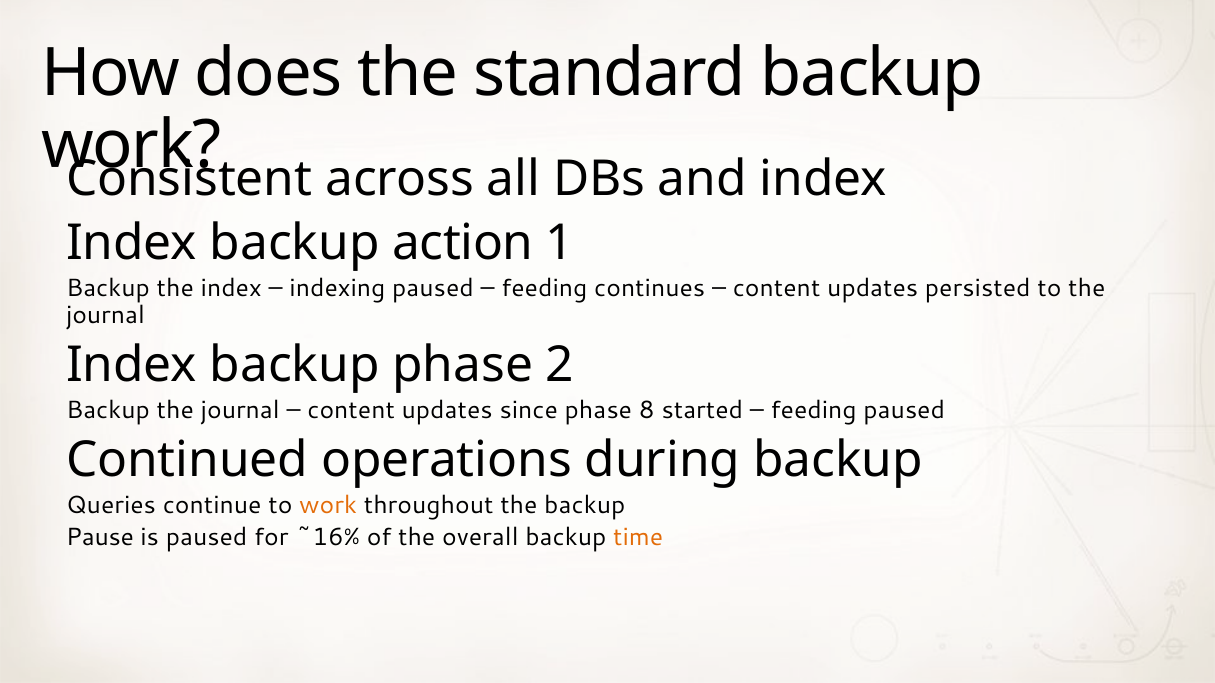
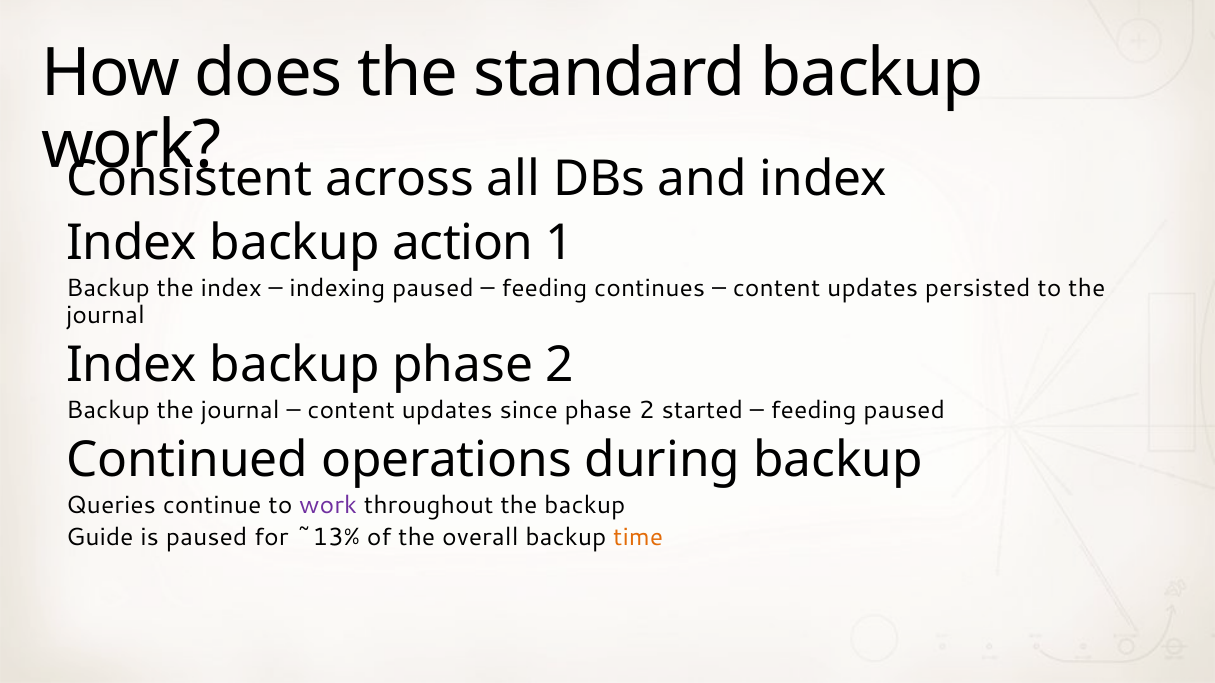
since phase 8: 8 -> 2
work at (328, 506) colour: orange -> purple
Pause: Pause -> Guide
~16%: ~16% -> ~13%
